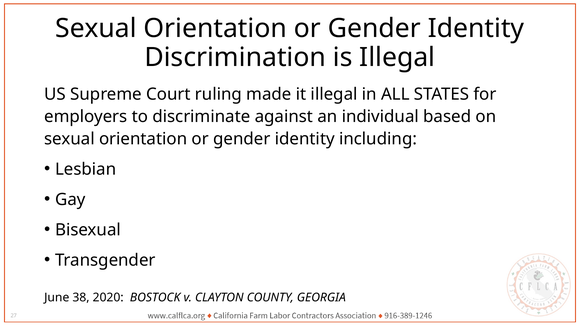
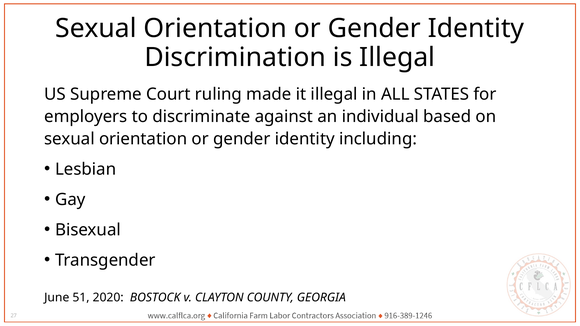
38: 38 -> 51
